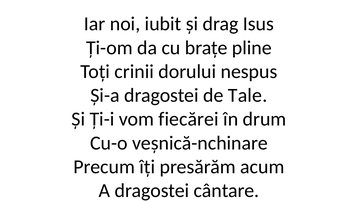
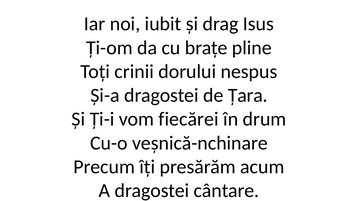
Tale: Tale -> Țara
